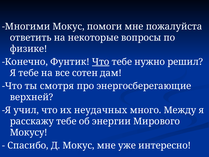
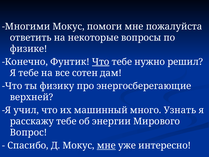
смотря: смотря -> физику
неудачных: неудачных -> машинный
Между: Между -> Узнать
Мокусу: Мокусу -> Вопрос
мне at (106, 145) underline: none -> present
